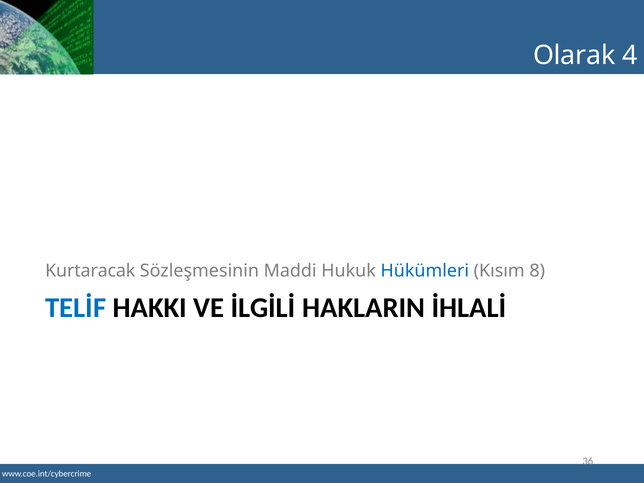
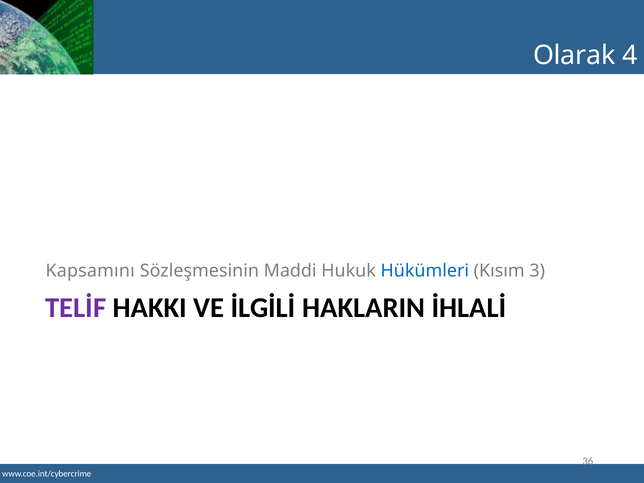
Kurtaracak: Kurtaracak -> Kapsamını
8: 8 -> 3
TELİF colour: blue -> purple
